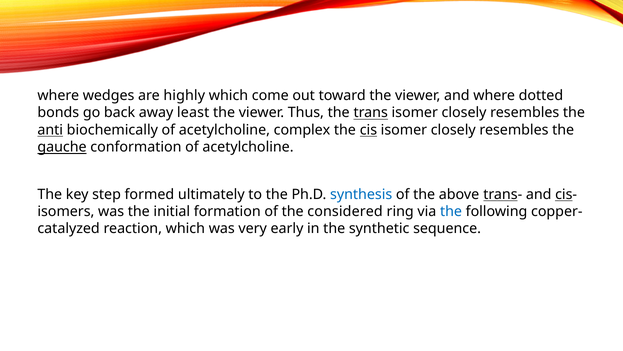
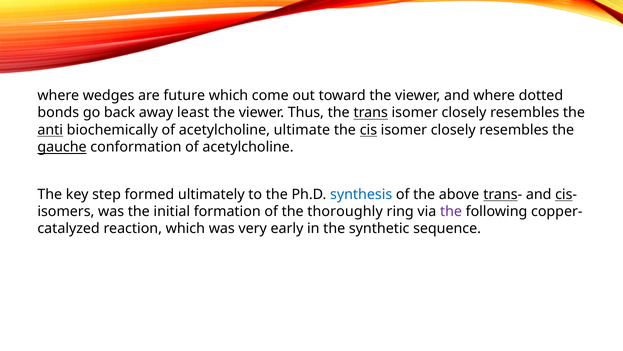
highly: highly -> future
complex: complex -> ultimate
considered: considered -> thoroughly
the at (451, 211) colour: blue -> purple
